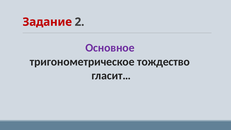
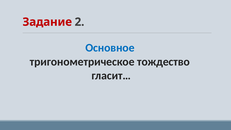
Основное colour: purple -> blue
